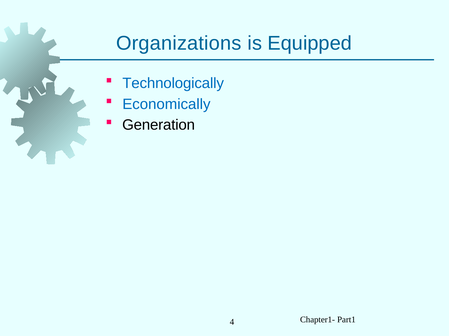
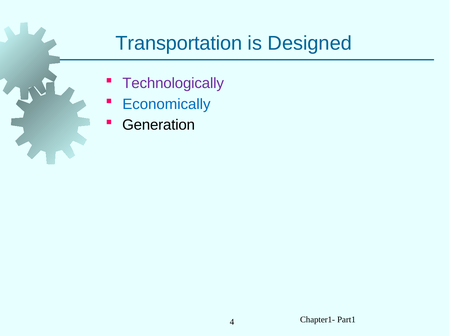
Organizations: Organizations -> Transportation
Equipped: Equipped -> Designed
Technologically colour: blue -> purple
